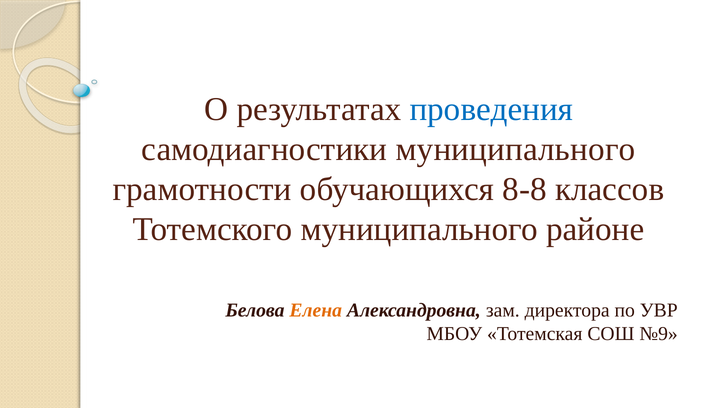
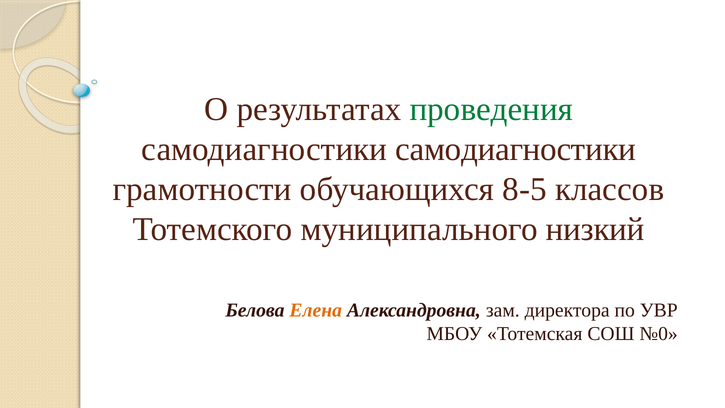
проведения colour: blue -> green
самодиагностики муниципального: муниципального -> самодиагностики
8-8: 8-8 -> 8-5
районе: районе -> низкий
№9: №9 -> №0
